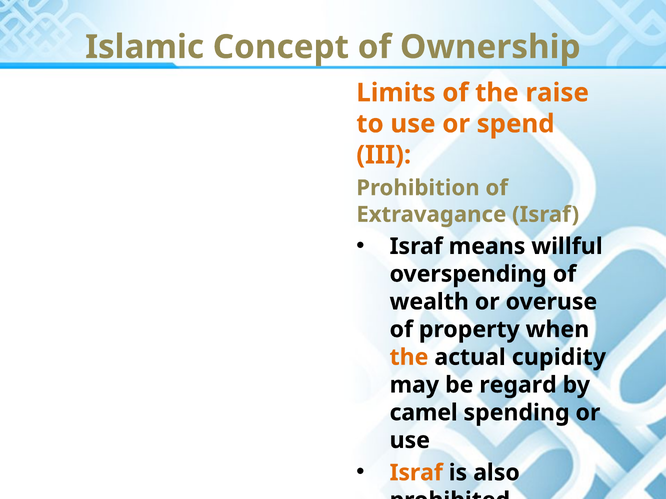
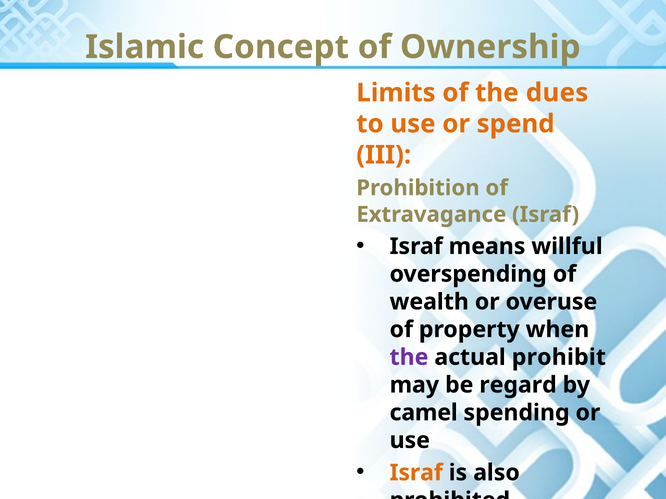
raise: raise -> dues
the at (409, 358) colour: orange -> purple
cupidity: cupidity -> prohibit
